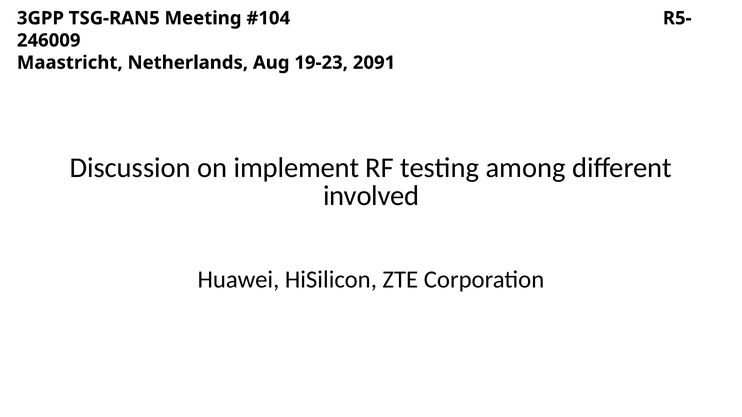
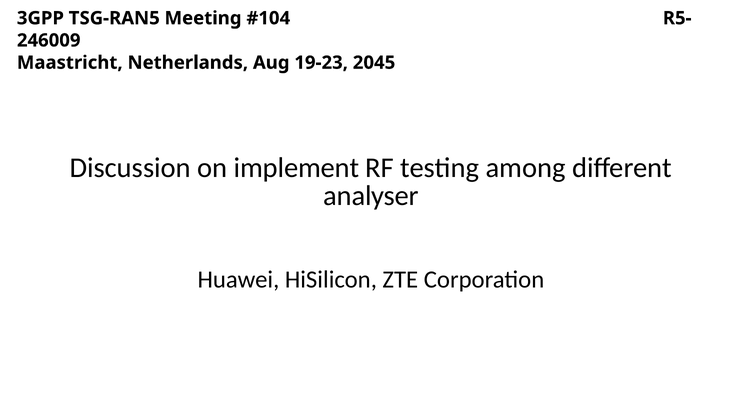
2091: 2091 -> 2045
involved: involved -> analyser
